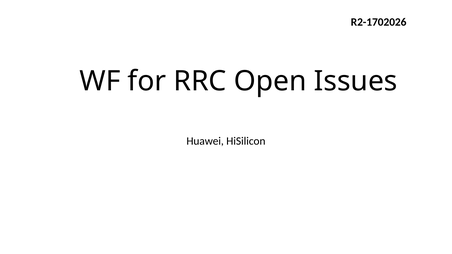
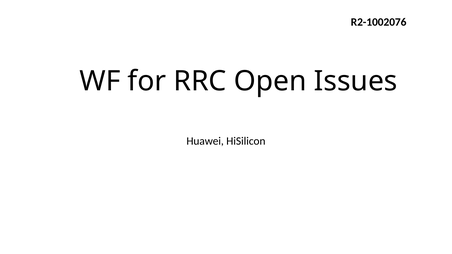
R2-1702026: R2-1702026 -> R2-1002076
